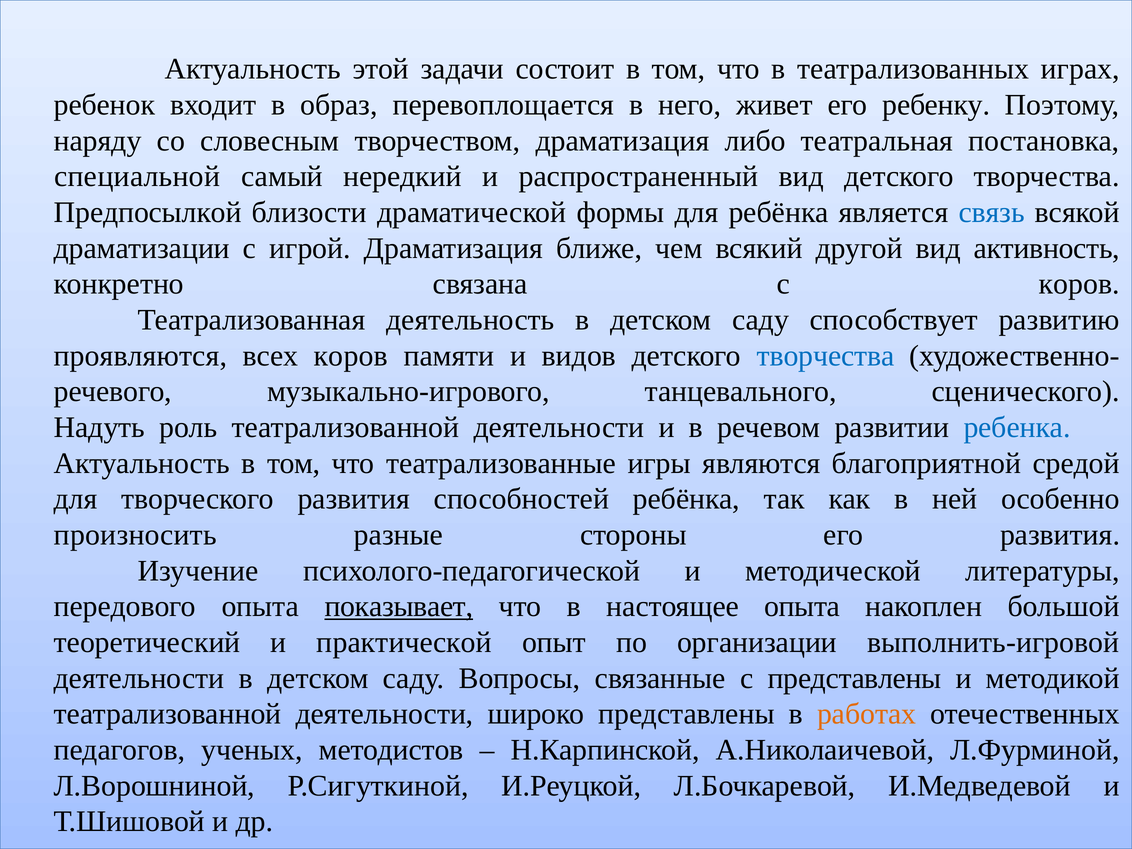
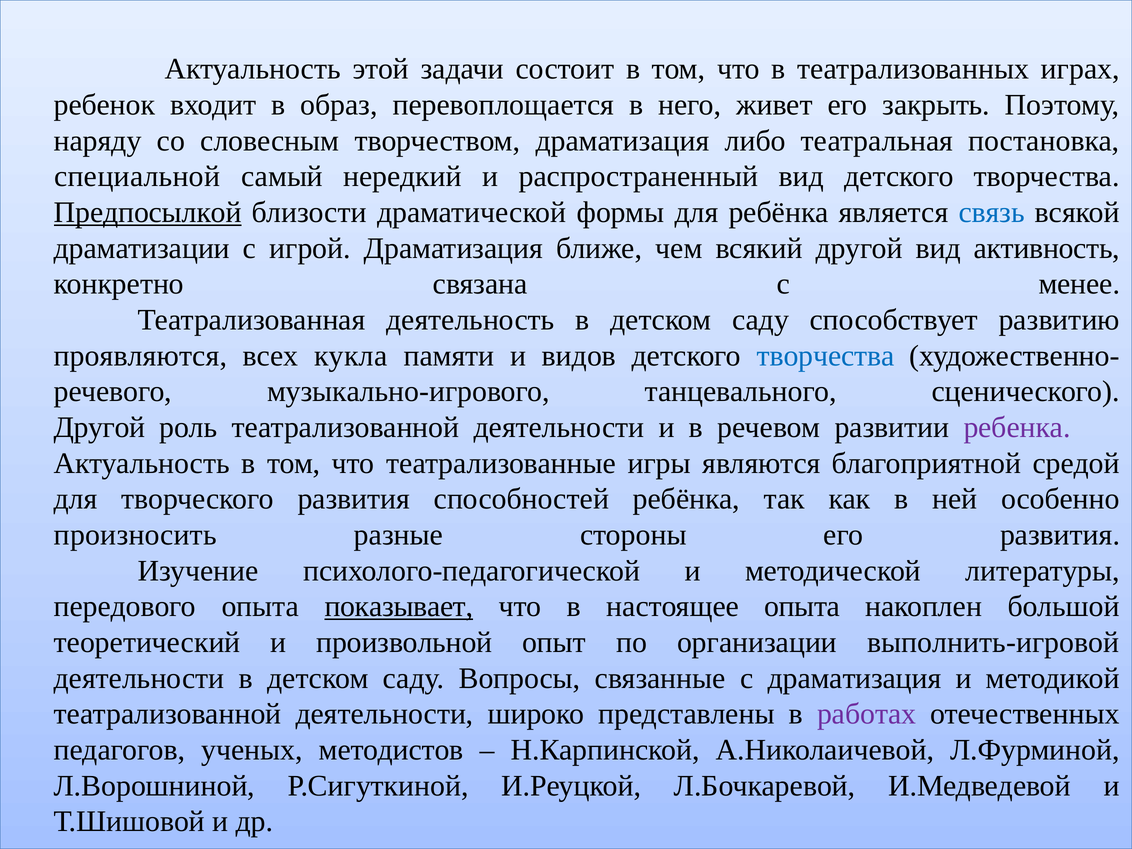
ребенку: ребенку -> закрыть
Предпосылкой underline: none -> present
с коров: коров -> менее
всех коров: коров -> кукла
Надуть at (99, 427): Надуть -> Другой
ребенка colour: blue -> purple
практической: практической -> произвольной
с представлены: представлены -> драматизация
работах colour: orange -> purple
